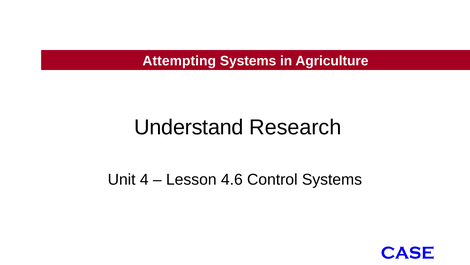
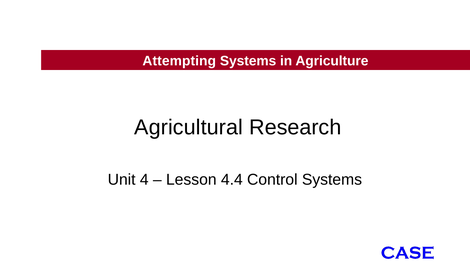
Understand: Understand -> Agricultural
4.6: 4.6 -> 4.4
